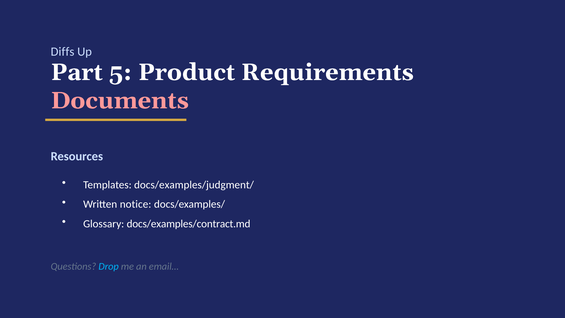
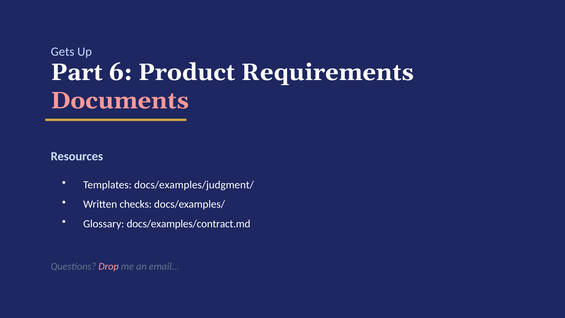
Diffs: Diffs -> Gets
5: 5 -> 6
notice: notice -> checks
Drop colour: light blue -> pink
